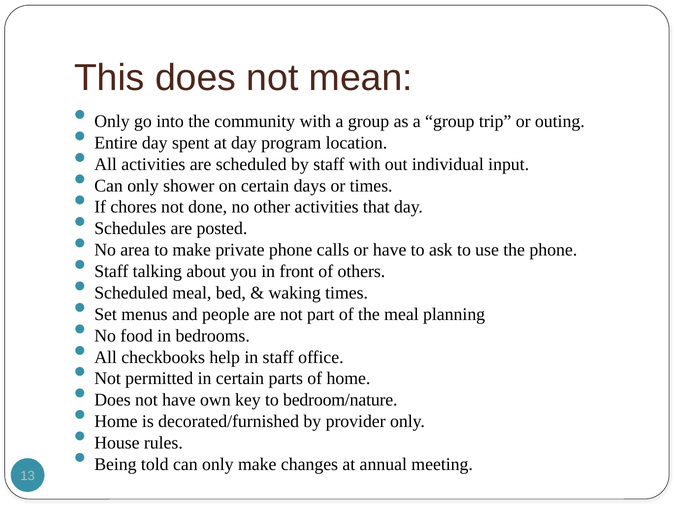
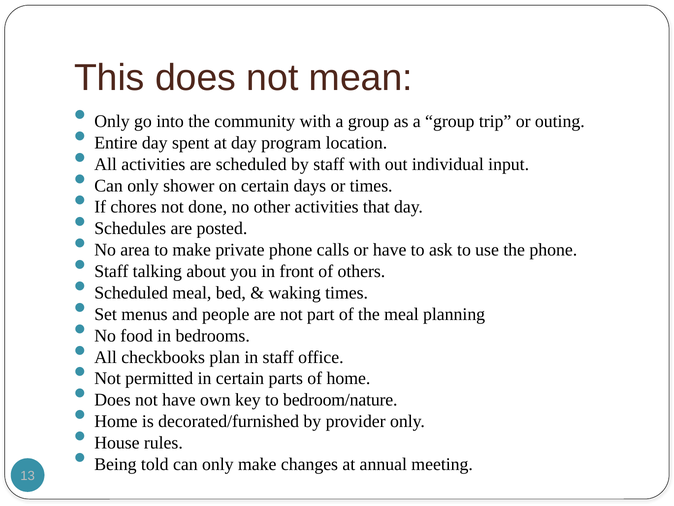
help: help -> plan
